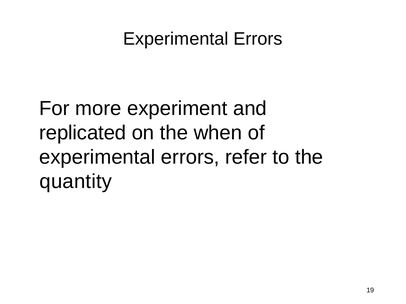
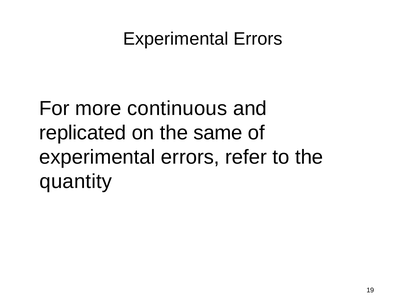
experiment: experiment -> continuous
when: when -> same
